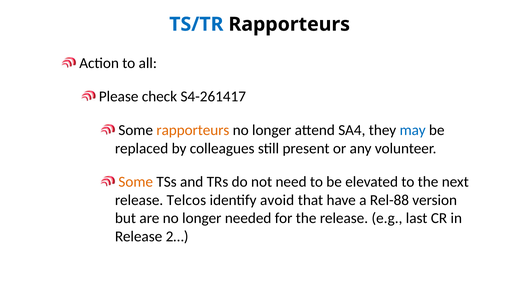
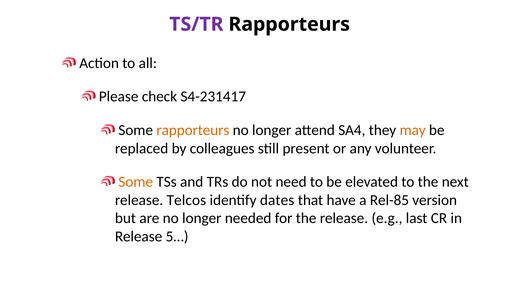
TS/TR colour: blue -> purple
S4-261417: S4-261417 -> S4-231417
may colour: blue -> orange
avoid: avoid -> dates
Rel-88: Rel-88 -> Rel-85
2…: 2… -> 5…
